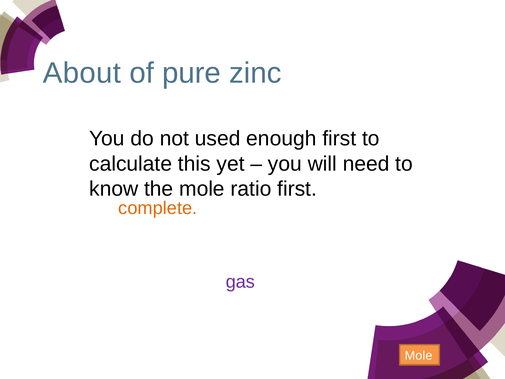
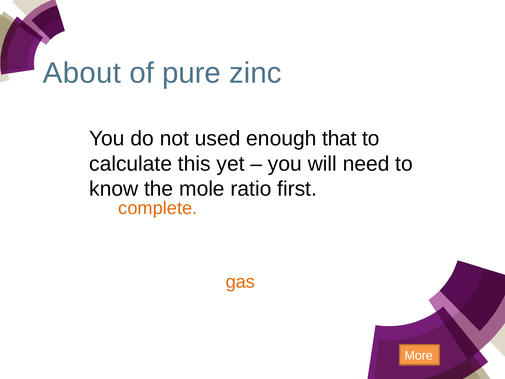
enough first: first -> that
gas at (240, 281) colour: purple -> orange
Mole at (419, 355): Mole -> More
